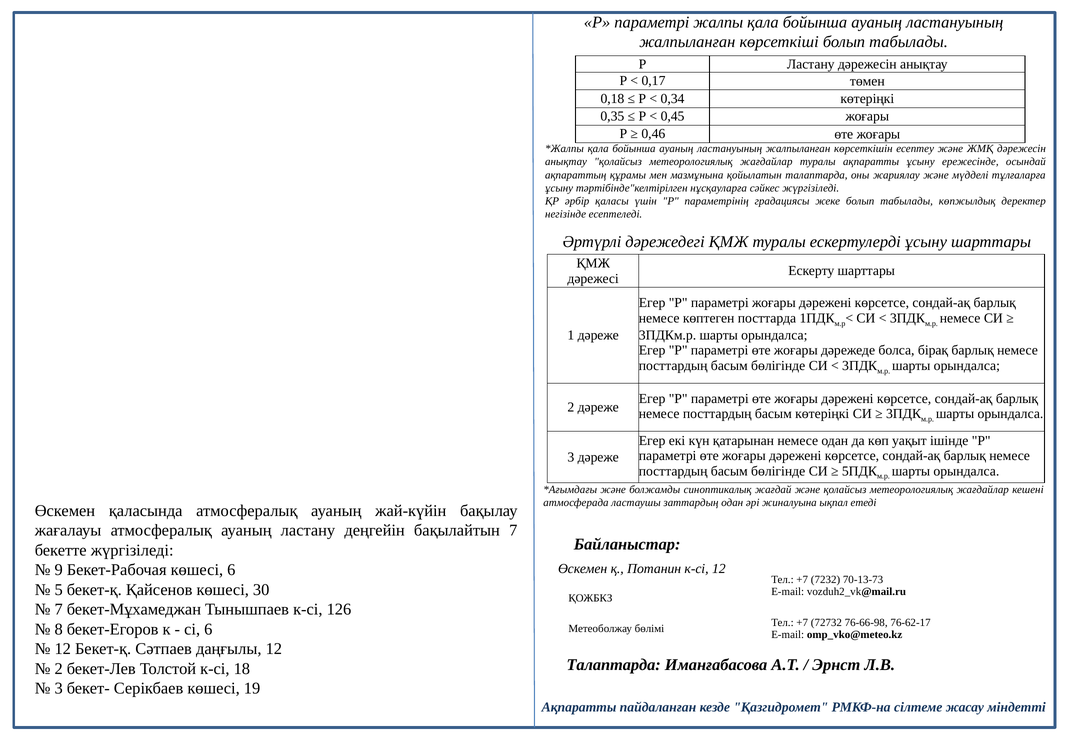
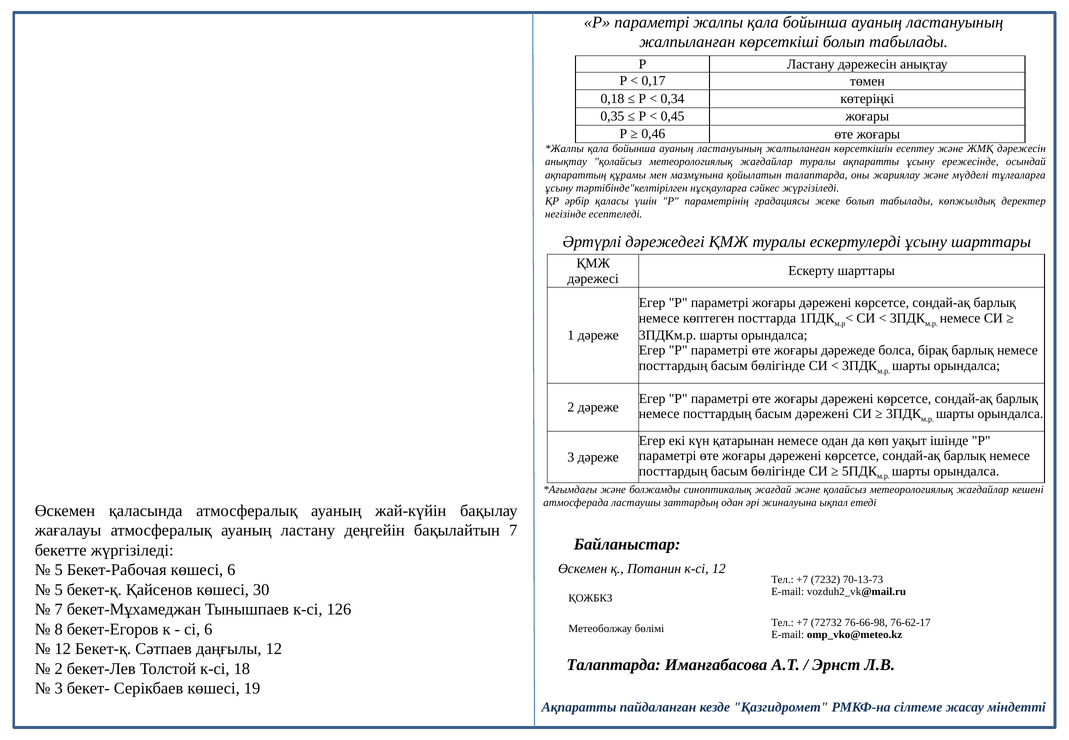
басым көтеріңкі: көтеріңкі -> дәрежені
9 at (59, 570): 9 -> 5
